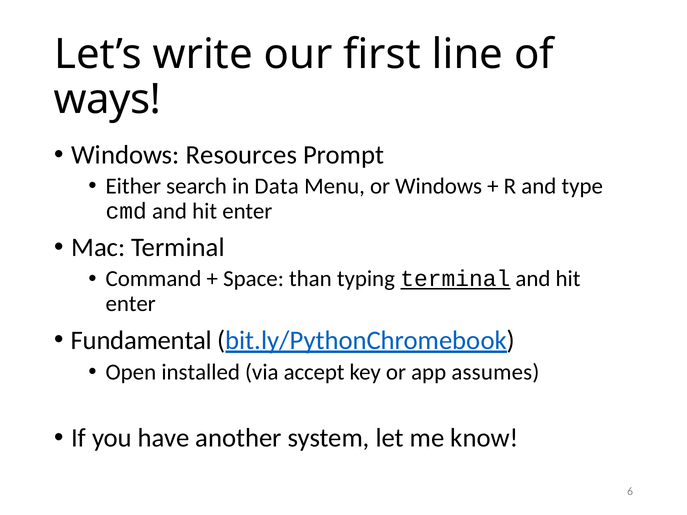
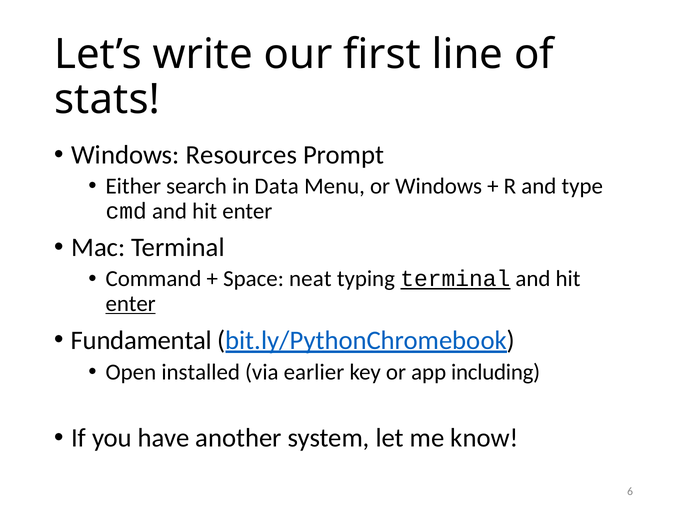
ways: ways -> stats
than: than -> neat
enter at (131, 304) underline: none -> present
accept: accept -> earlier
assumes: assumes -> including
